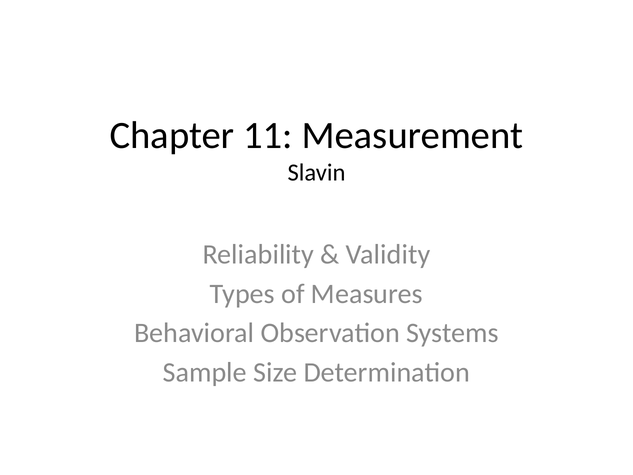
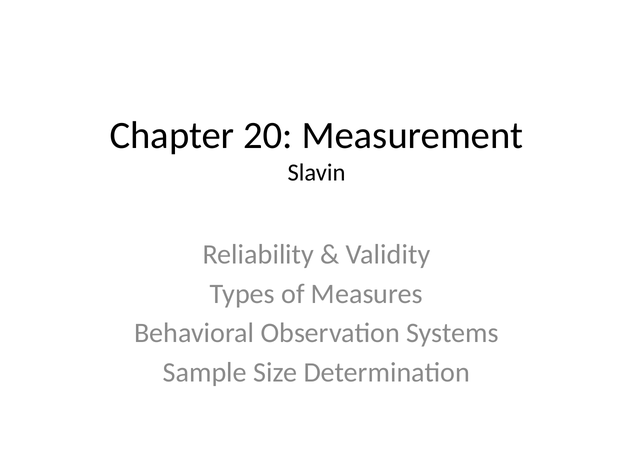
11: 11 -> 20
